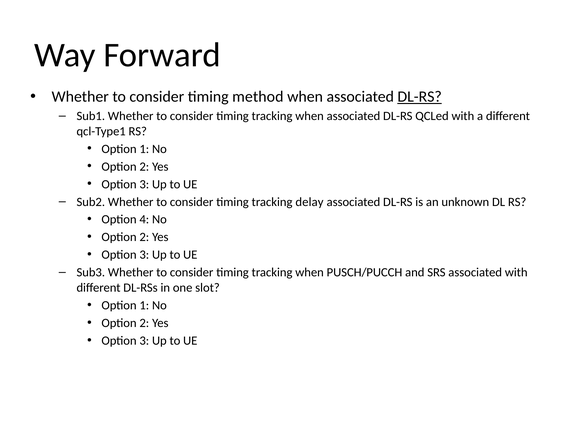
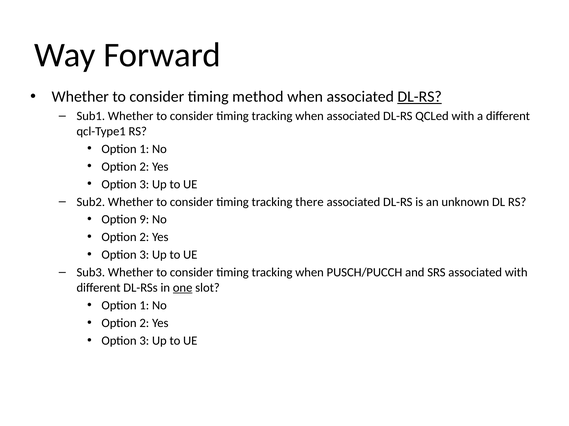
delay: delay -> there
4: 4 -> 9
one underline: none -> present
